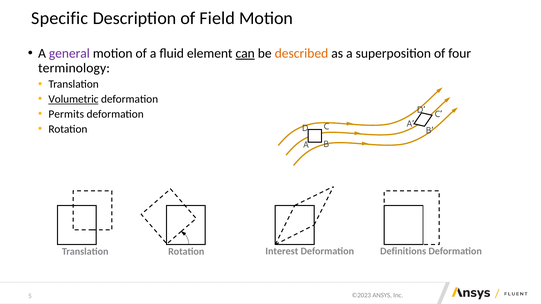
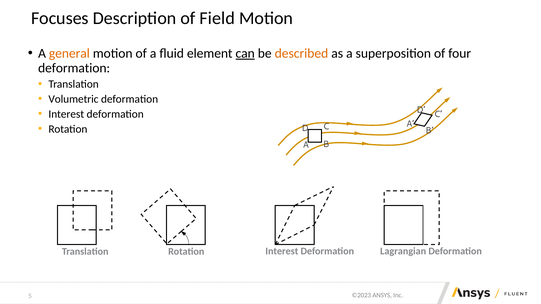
Specific: Specific -> Focuses
general colour: purple -> orange
terminology at (74, 68): terminology -> deformation
Volumetric underline: present -> none
Permits at (66, 114): Permits -> Interest
Definitions: Definitions -> Lagrangian
